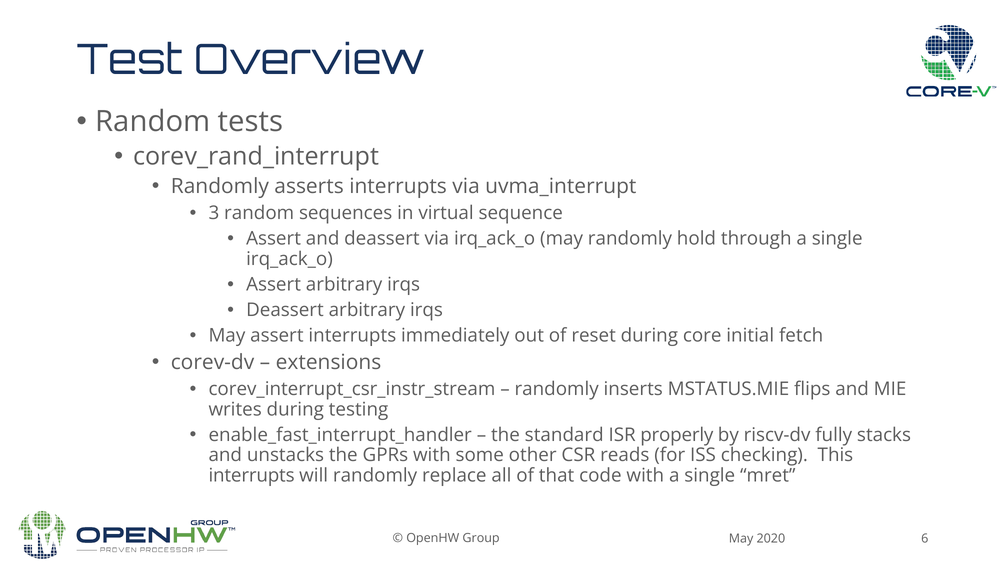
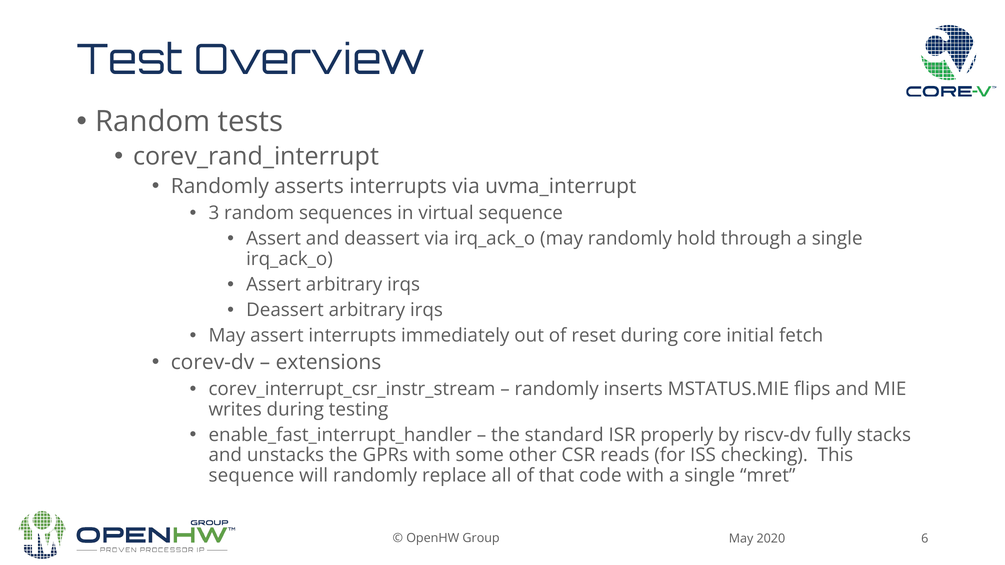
interrupts at (252, 476): interrupts -> sequence
